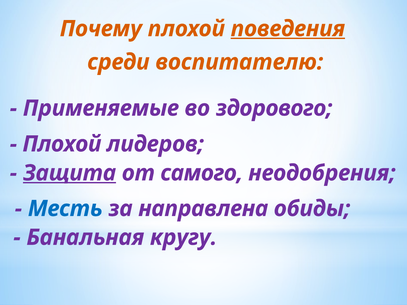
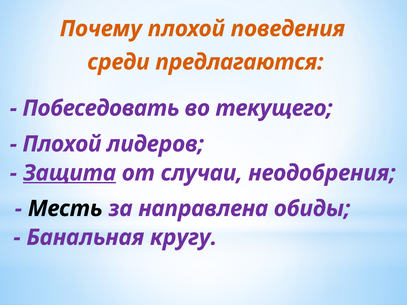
поведения underline: present -> none
воспитателю: воспитателю -> предлагаются
Применяемые: Применяемые -> Побеседовать
здорового: здорового -> текущего
самого: самого -> случаи
Месть colour: blue -> black
